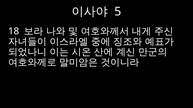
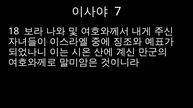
5: 5 -> 7
